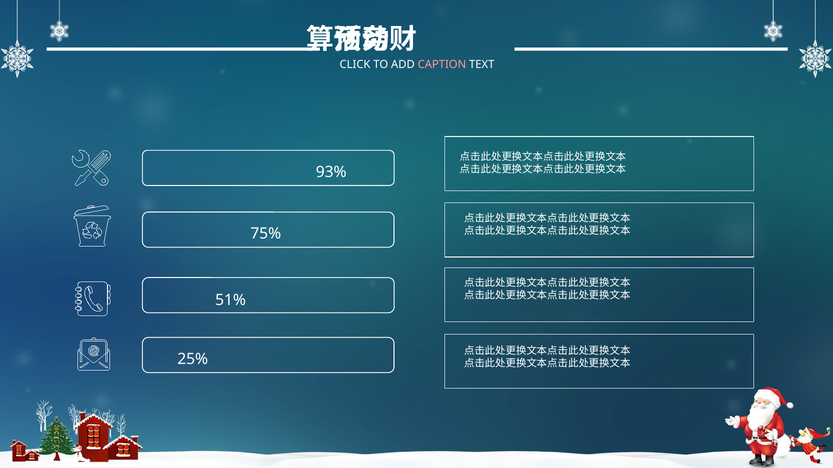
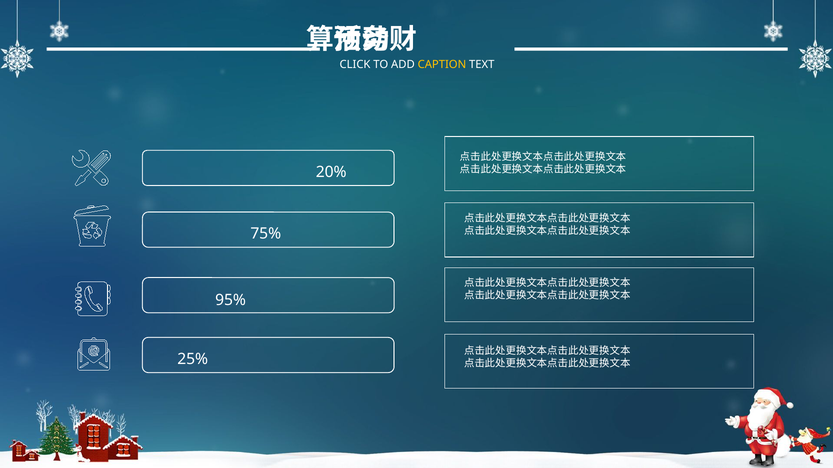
CAPTION colour: pink -> yellow
93%: 93% -> 20%
51%: 51% -> 95%
